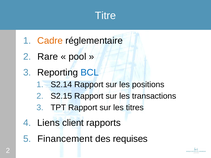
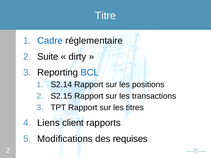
Cadre colour: orange -> blue
Rare: Rare -> Suite
pool: pool -> dirty
Financement: Financement -> Modifications
